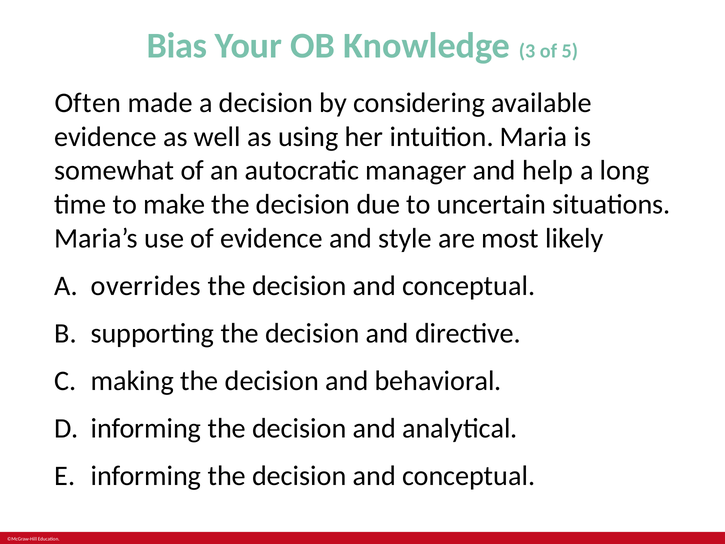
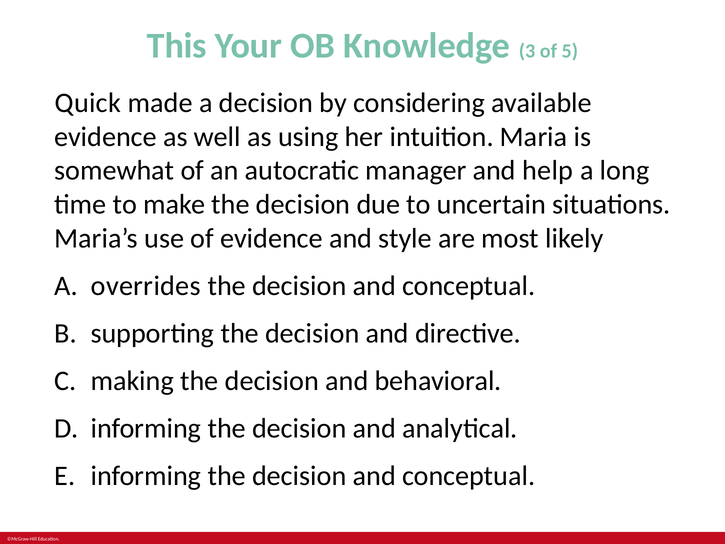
Bias: Bias -> This
Often: Often -> Quick
